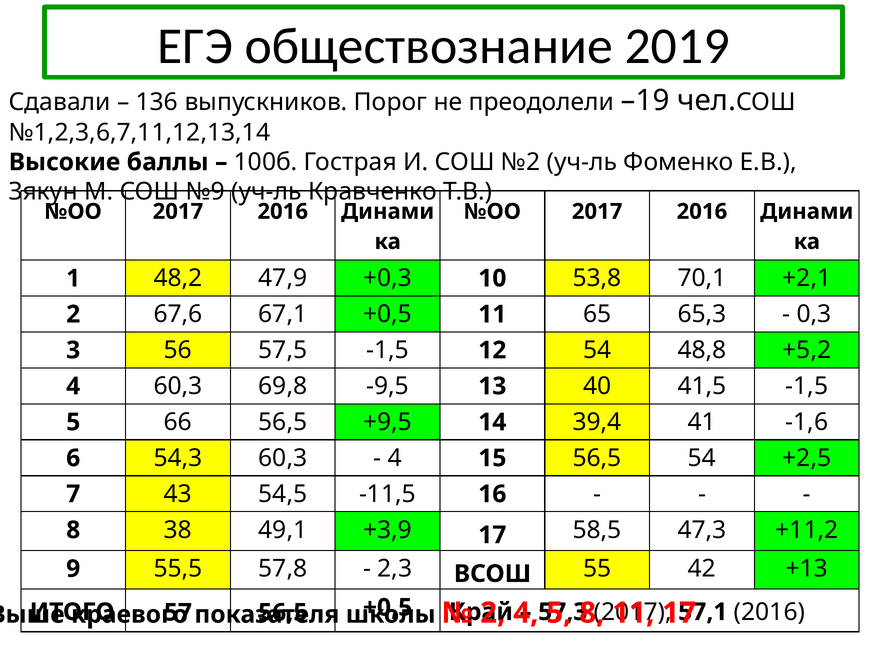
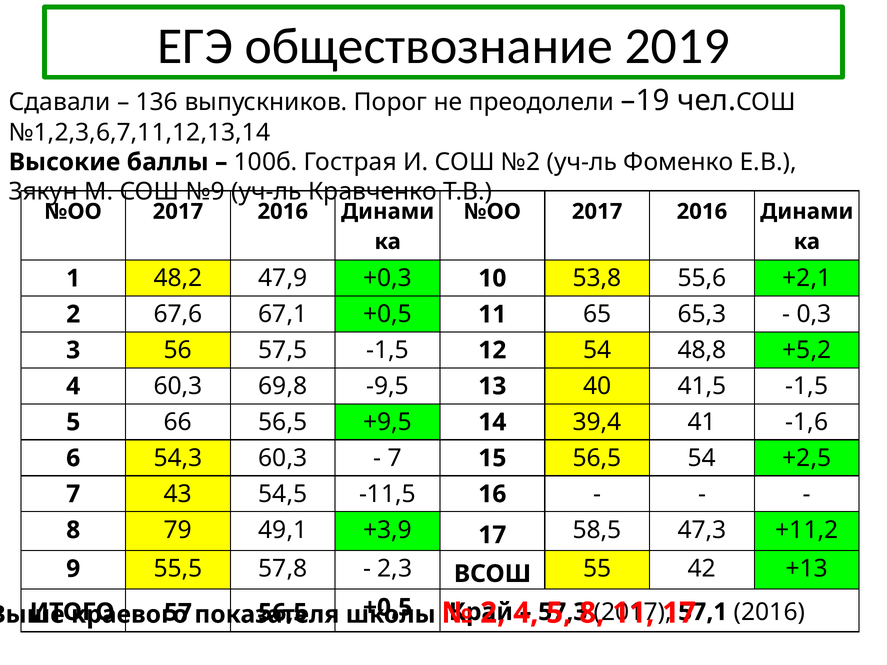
70,1: 70,1 -> 55,6
4 at (395, 458): 4 -> 7
38: 38 -> 79
